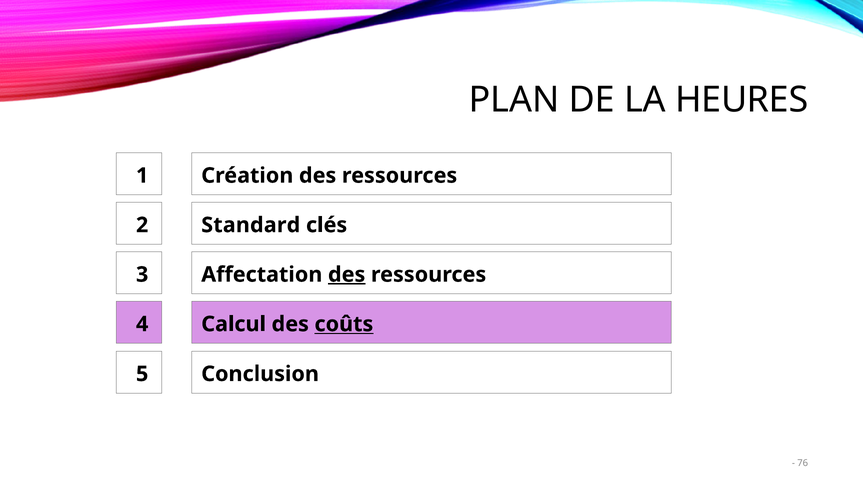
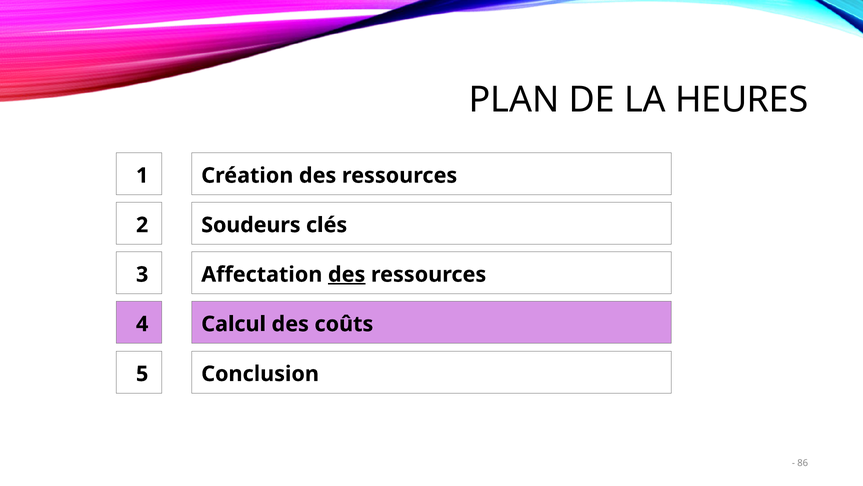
Standard: Standard -> Soudeurs
coûts underline: present -> none
76: 76 -> 86
